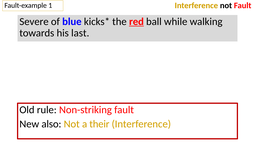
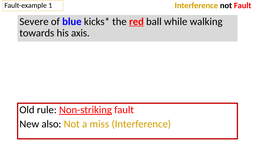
last: last -> axis
Non-striking underline: none -> present
their: their -> miss
